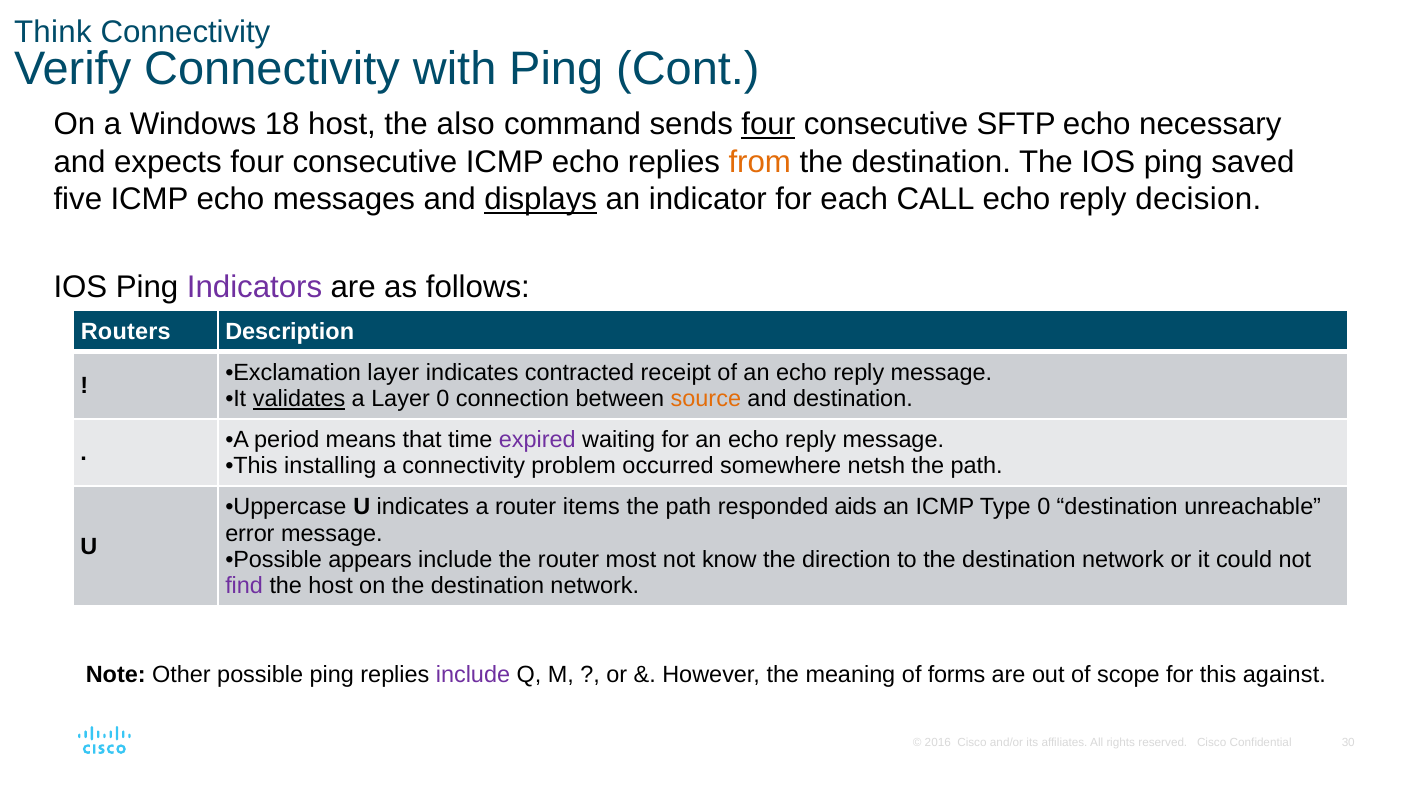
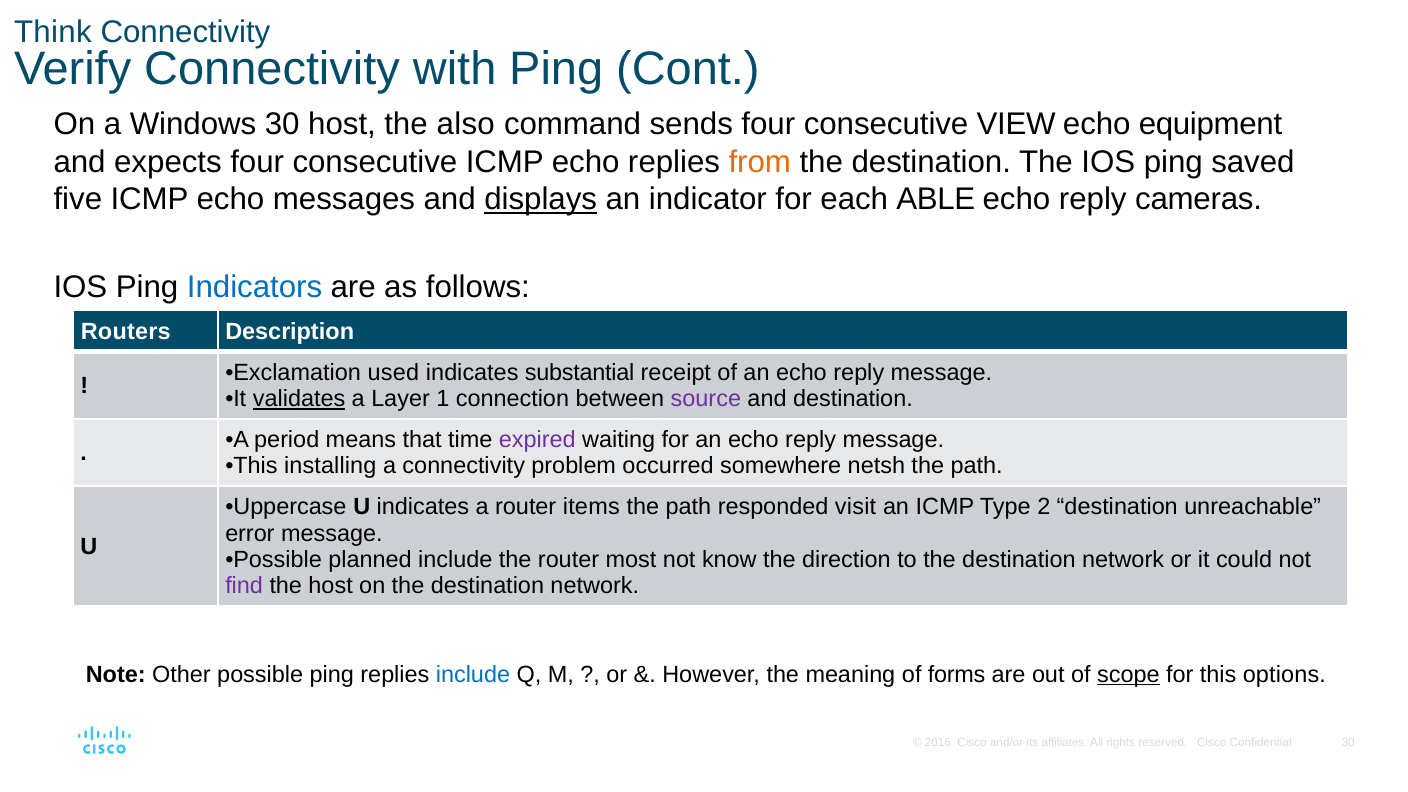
Windows 18: 18 -> 30
four at (768, 124) underline: present -> none
SFTP: SFTP -> VIEW
necessary: necessary -> equipment
CALL: CALL -> ABLE
decision: decision -> cameras
Indicators colour: purple -> blue
Exclamation layer: layer -> used
contracted: contracted -> substantial
Layer 0: 0 -> 1
source colour: orange -> purple
aids: aids -> visit
Type 0: 0 -> 2
appears: appears -> planned
include at (473, 675) colour: purple -> blue
scope underline: none -> present
against: against -> options
